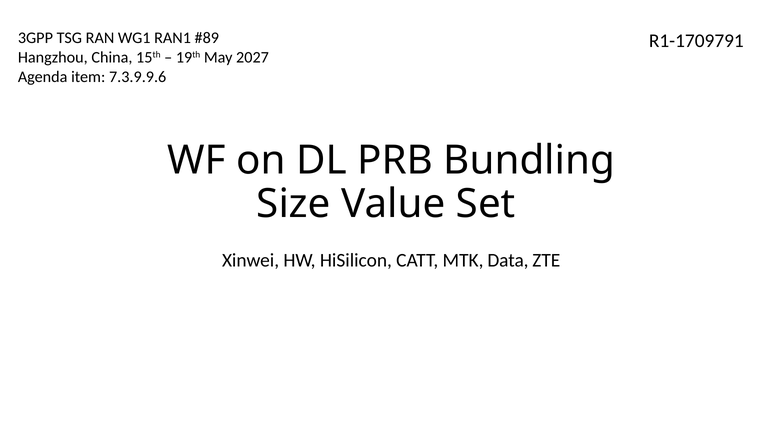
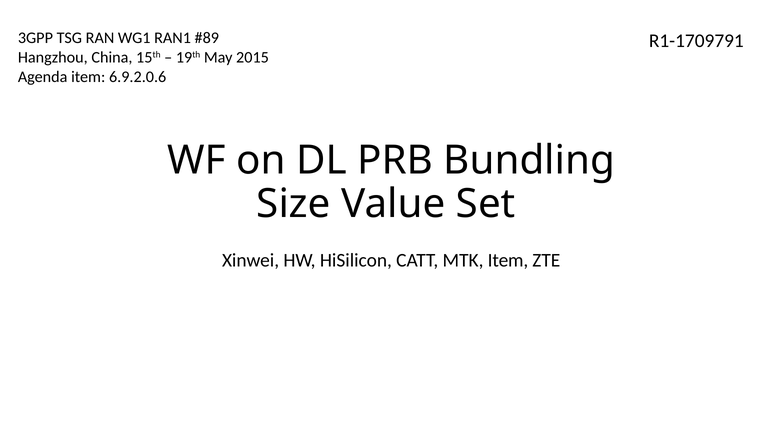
2027: 2027 -> 2015
7.3.9.9.6: 7.3.9.9.6 -> 6.9.2.0.6
MTK Data: Data -> Item
